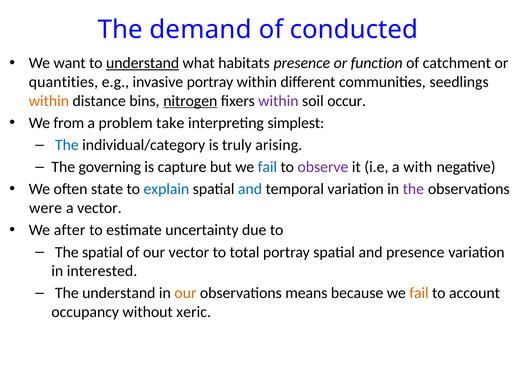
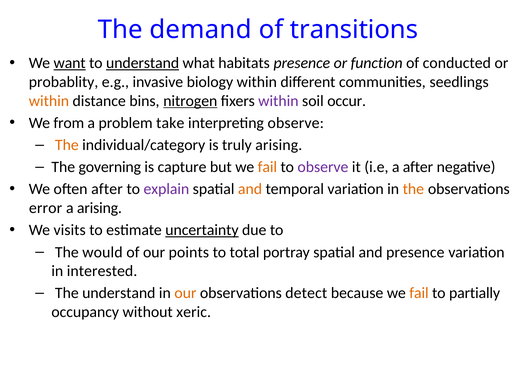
conducted: conducted -> transitions
want underline: none -> present
catchment: catchment -> conducted
quantities: quantities -> probablity
invasive portray: portray -> biology
interpreting simplest: simplest -> observe
The at (67, 145) colour: blue -> orange
fail at (267, 167) colour: blue -> orange
a with: with -> after
often state: state -> after
explain colour: blue -> purple
and at (250, 189) colour: blue -> orange
the at (413, 189) colour: purple -> orange
were: were -> error
a vector: vector -> arising
after: after -> visits
uncertainty underline: none -> present
The spatial: spatial -> would
our vector: vector -> points
means: means -> detect
account: account -> partially
